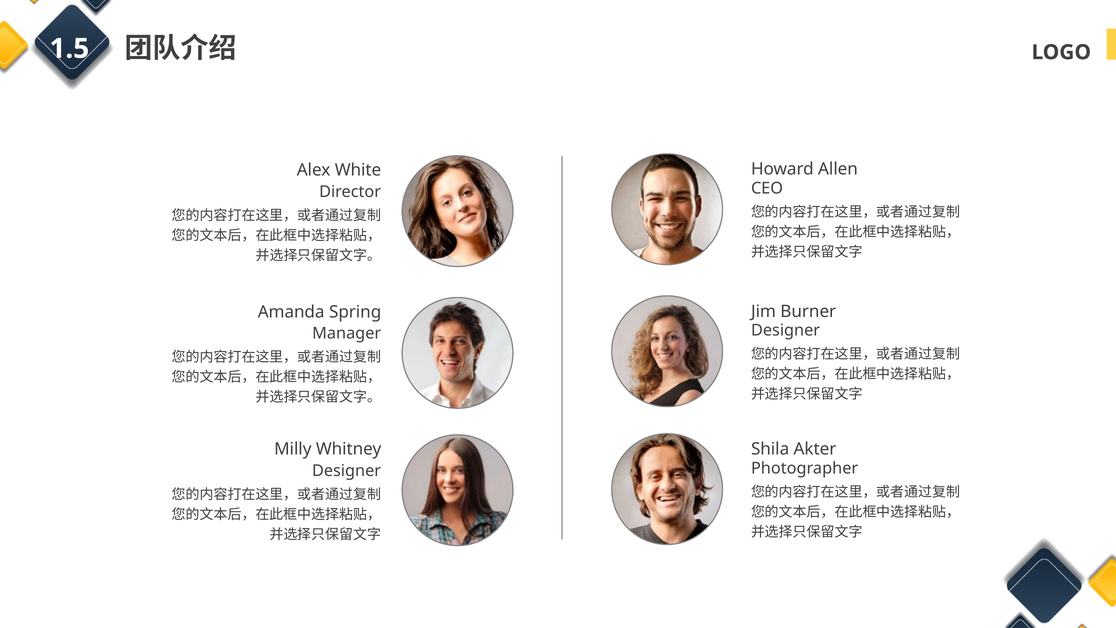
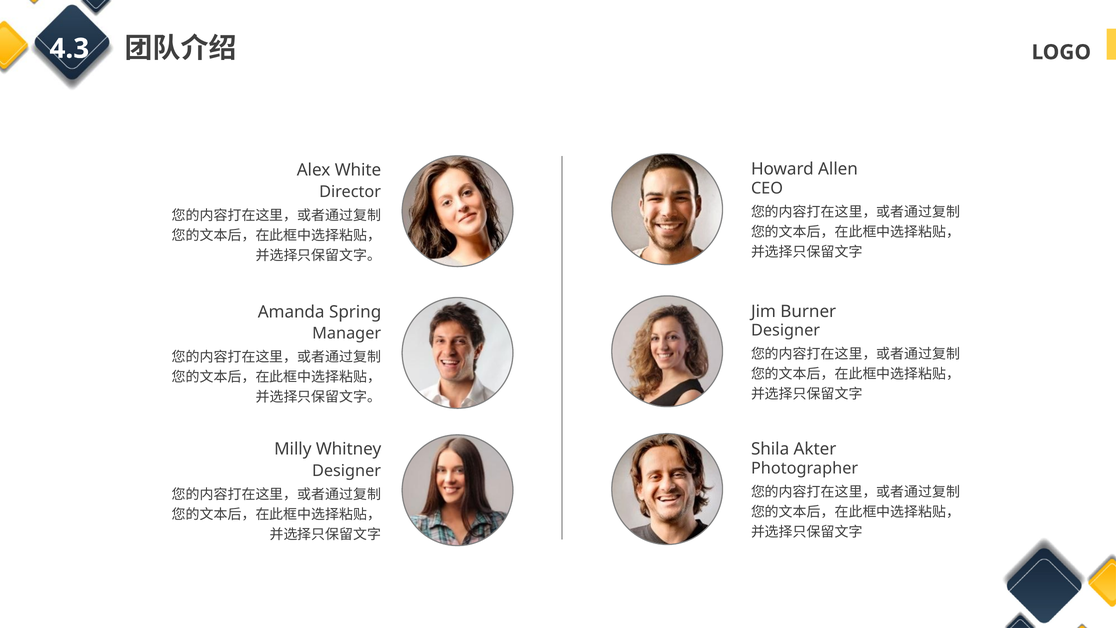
1.5: 1.5 -> 4.3
